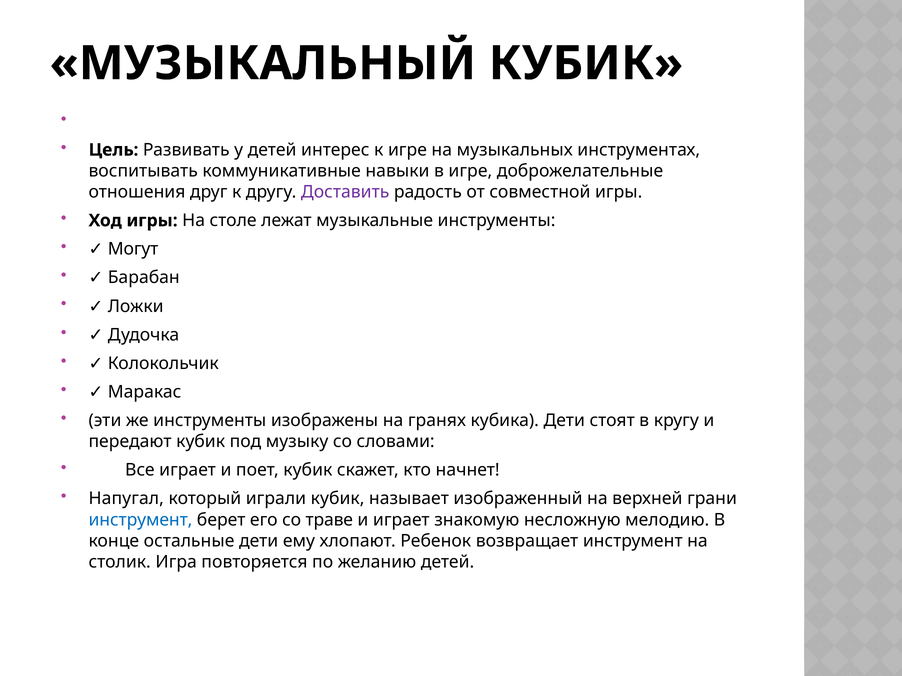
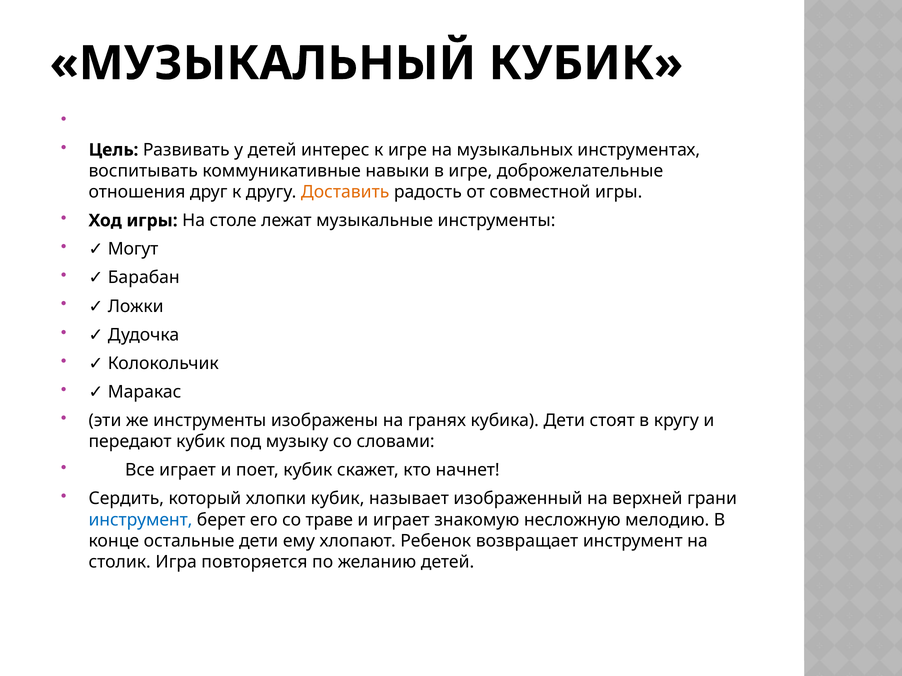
Доставить colour: purple -> orange
Напугал: Напугал -> Сердить
играли: играли -> хлопки
